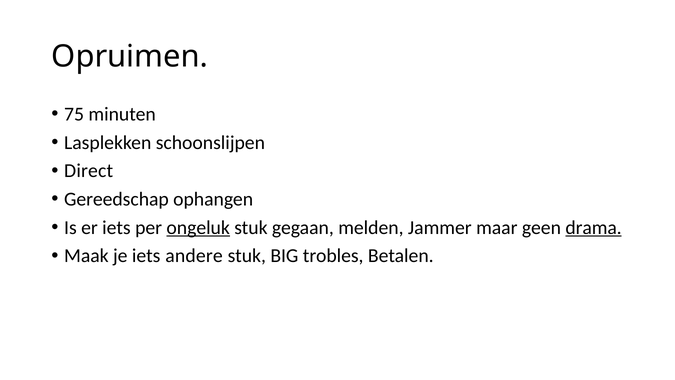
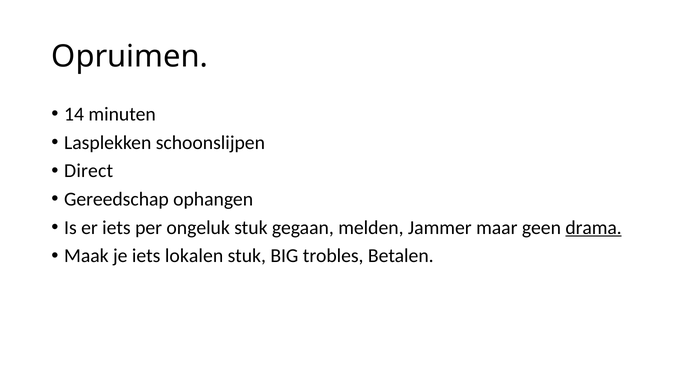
75: 75 -> 14
ongeluk underline: present -> none
andere: andere -> lokalen
